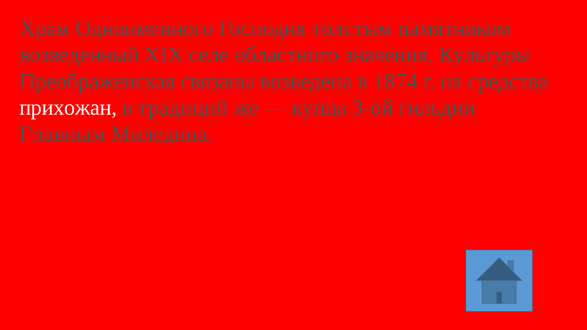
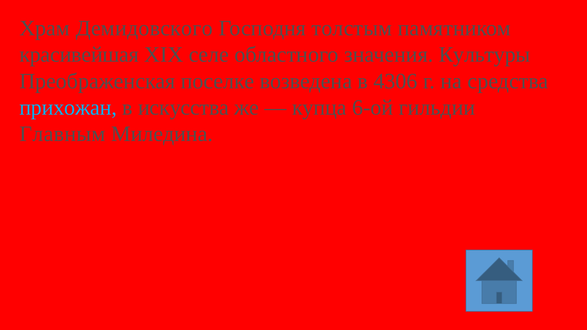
Одноименного: Одноименного -> Демидовского
возведенный: возведенный -> красивейшая
связаны: связаны -> поселке
1874: 1874 -> 4306
прихожан colour: white -> light blue
традиций: традиций -> искусства
3-ой: 3-ой -> 6-ой
